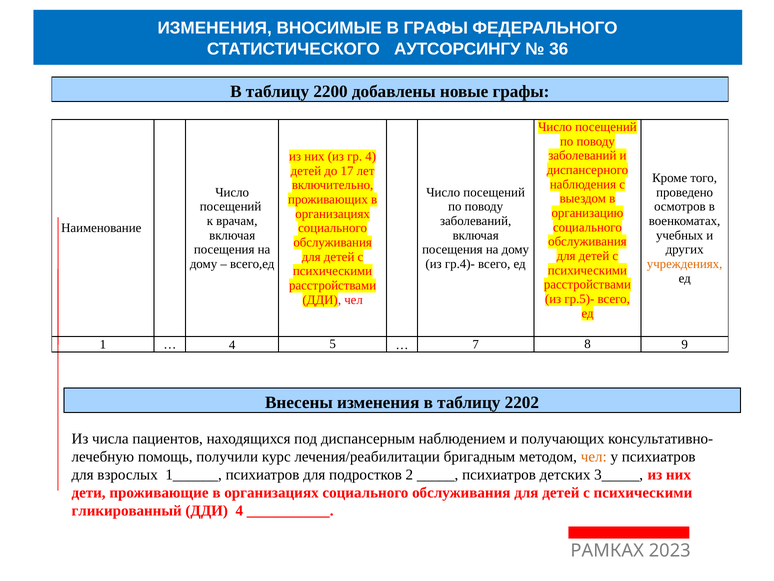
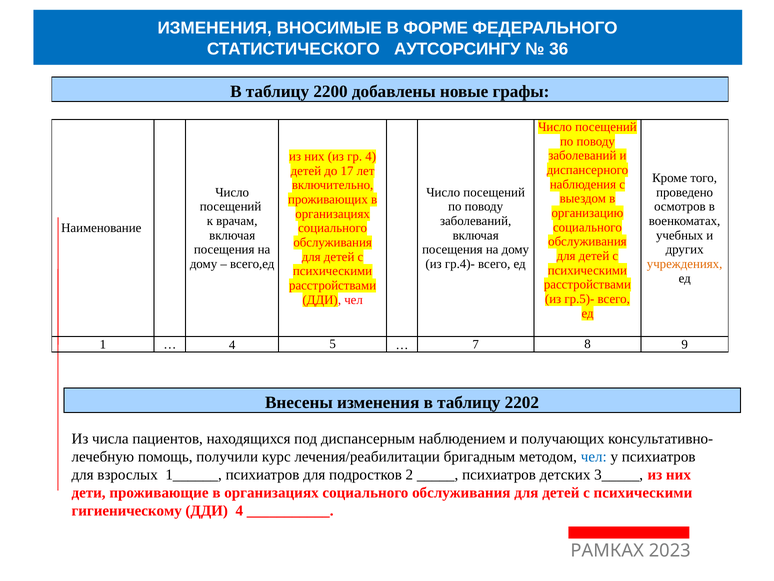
В ГРАФЫ: ГРАФЫ -> ФОРМЕ
чел at (594, 456) colour: orange -> blue
гликированный: гликированный -> гигиеническому
